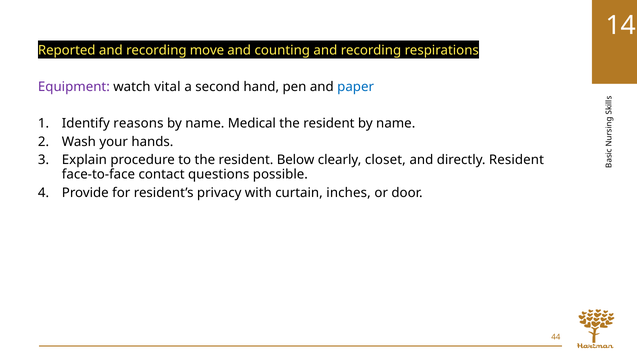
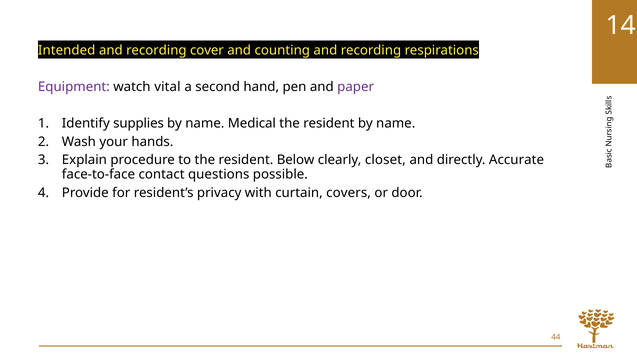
Reported: Reported -> Intended
move: move -> cover
paper colour: blue -> purple
reasons: reasons -> supplies
directly Resident: Resident -> Accurate
inches: inches -> covers
